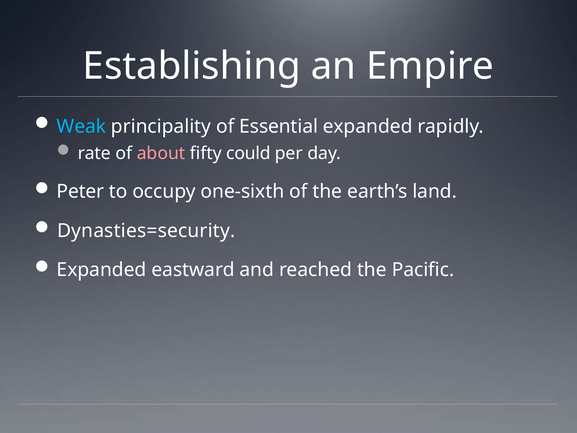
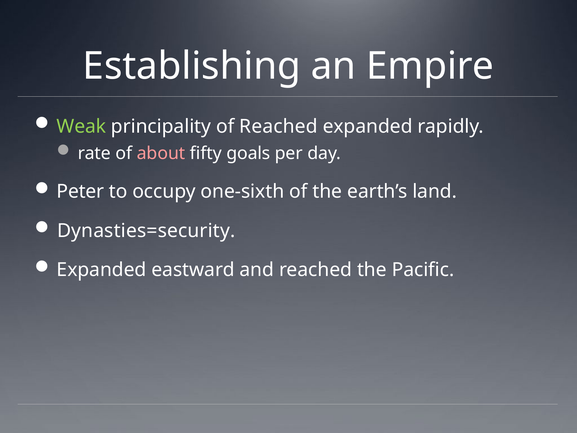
Weak colour: light blue -> light green
of Essential: Essential -> Reached
could: could -> goals
